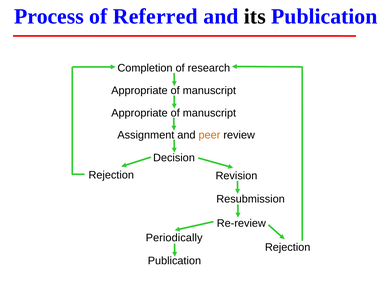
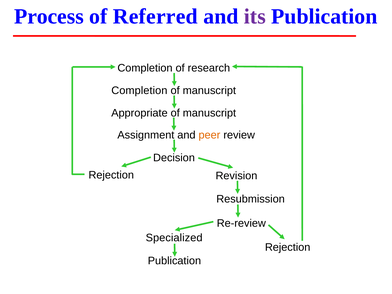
its colour: black -> purple
Appropriate at (139, 90): Appropriate -> Completion
Periodically: Periodically -> Specialized
